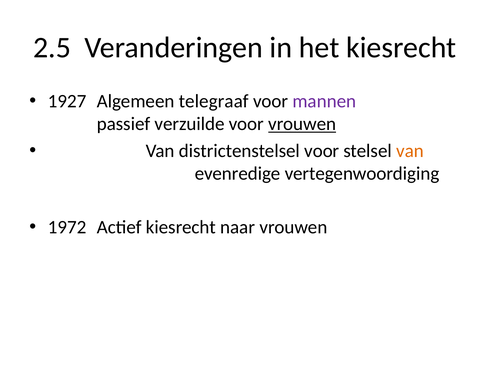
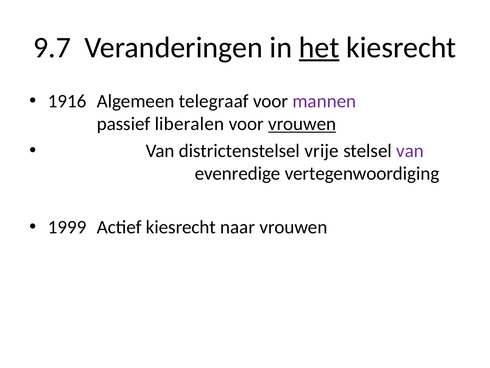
2.5: 2.5 -> 9.7
het underline: none -> present
1927: 1927 -> 1916
verzuilde: verzuilde -> liberalen
districtenstelsel voor: voor -> vrije
van at (410, 151) colour: orange -> purple
1972: 1972 -> 1999
